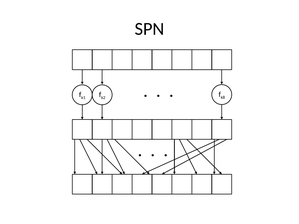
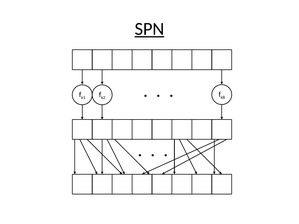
SPN underline: none -> present
